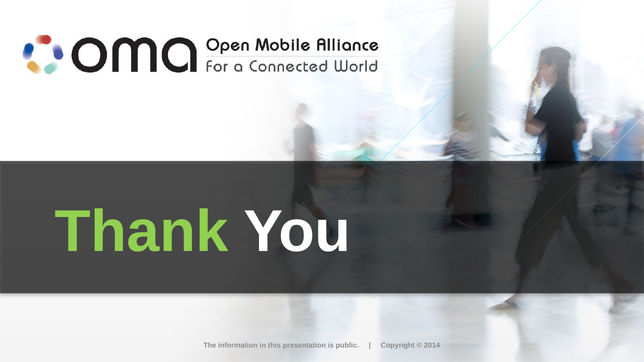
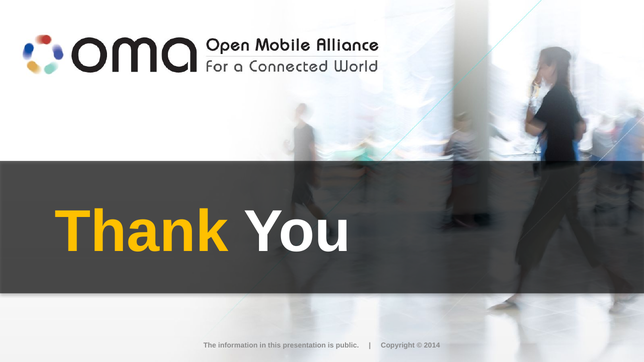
Thank colour: light green -> yellow
